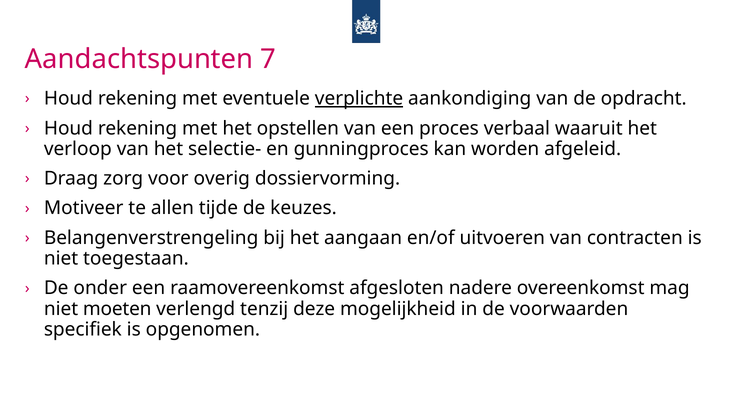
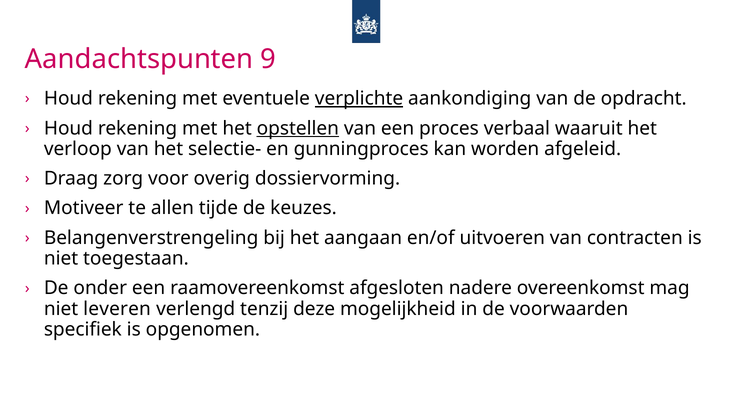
7: 7 -> 9
opstellen underline: none -> present
moeten: moeten -> leveren
